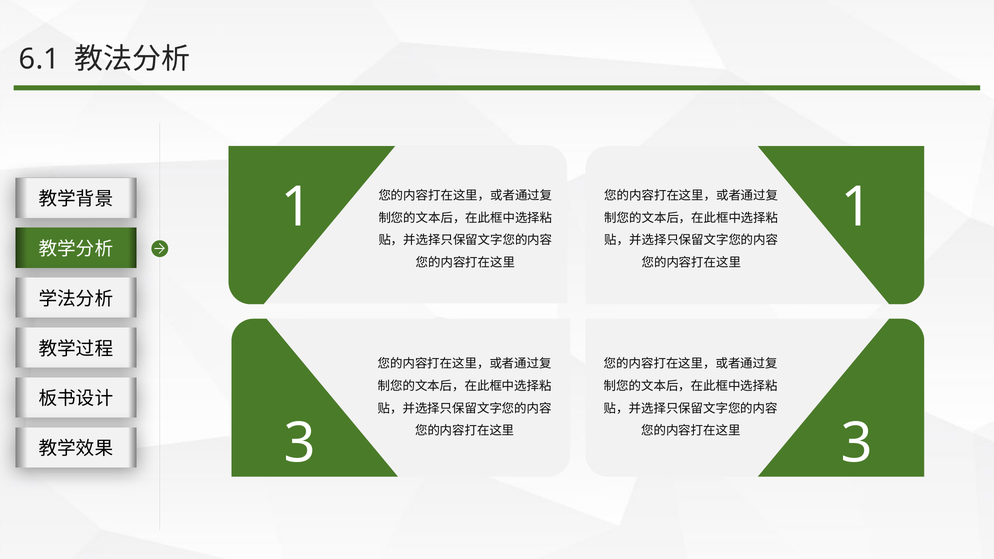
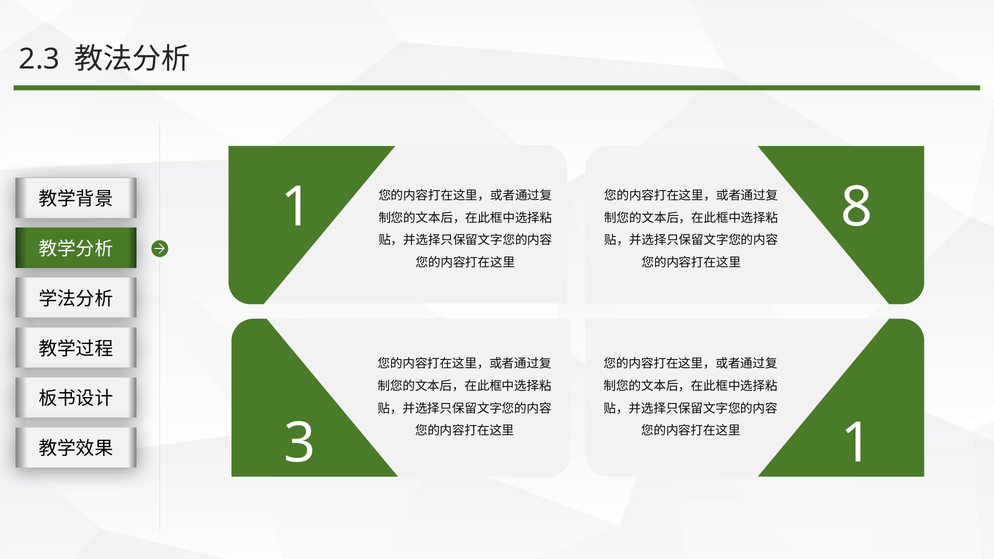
6.1: 6.1 -> 2.3
1 1: 1 -> 8
3 3: 3 -> 1
